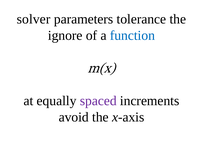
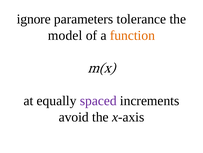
solver: solver -> ignore
ignore: ignore -> model
function colour: blue -> orange
